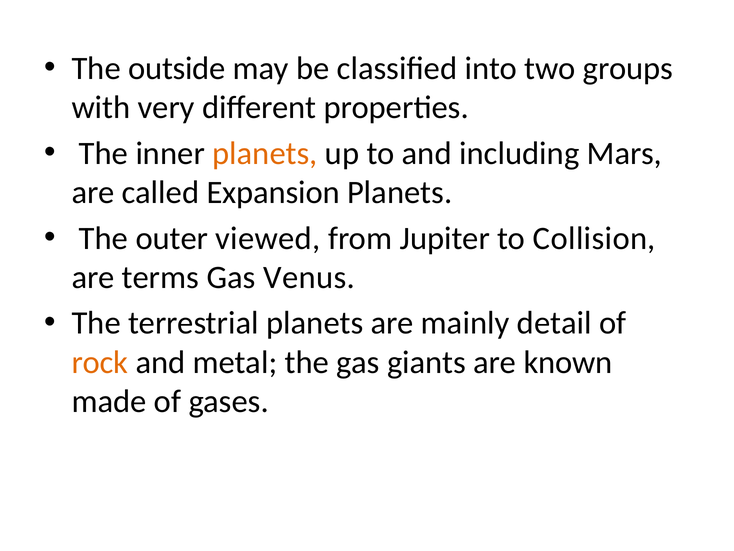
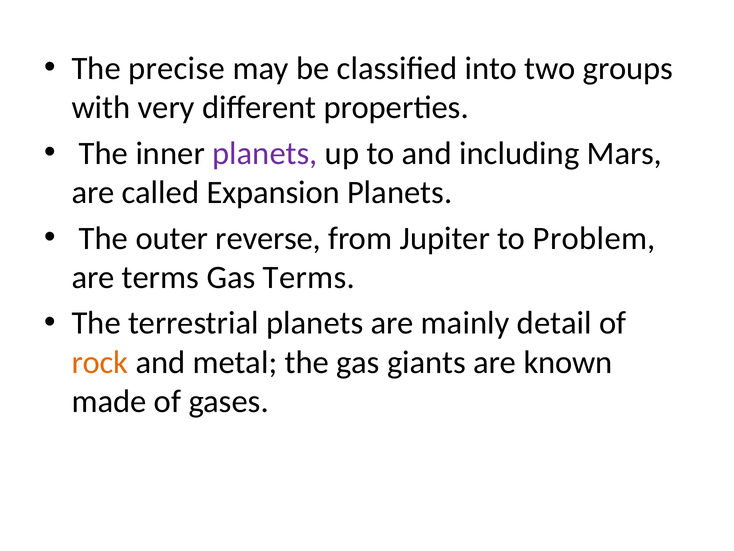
outside: outside -> precise
planets at (265, 153) colour: orange -> purple
viewed: viewed -> reverse
Collision: Collision -> Problem
Gas Venus: Venus -> Terms
